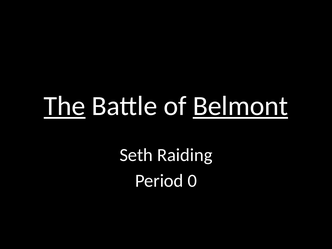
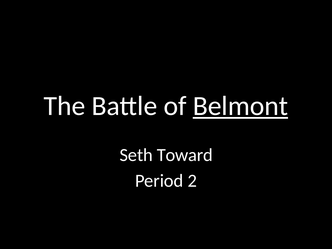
The underline: present -> none
Raiding: Raiding -> Toward
0: 0 -> 2
